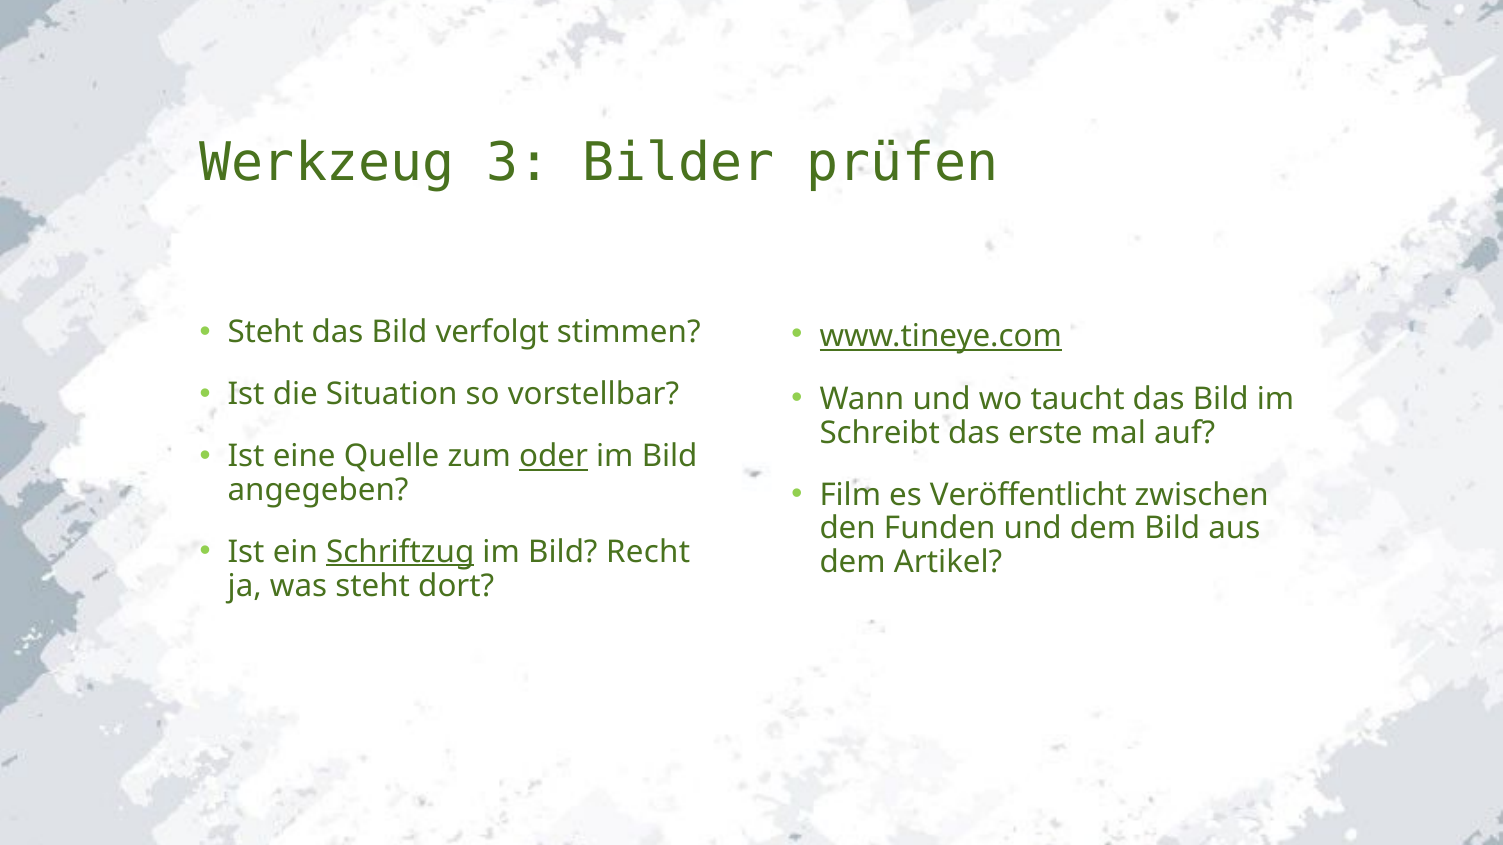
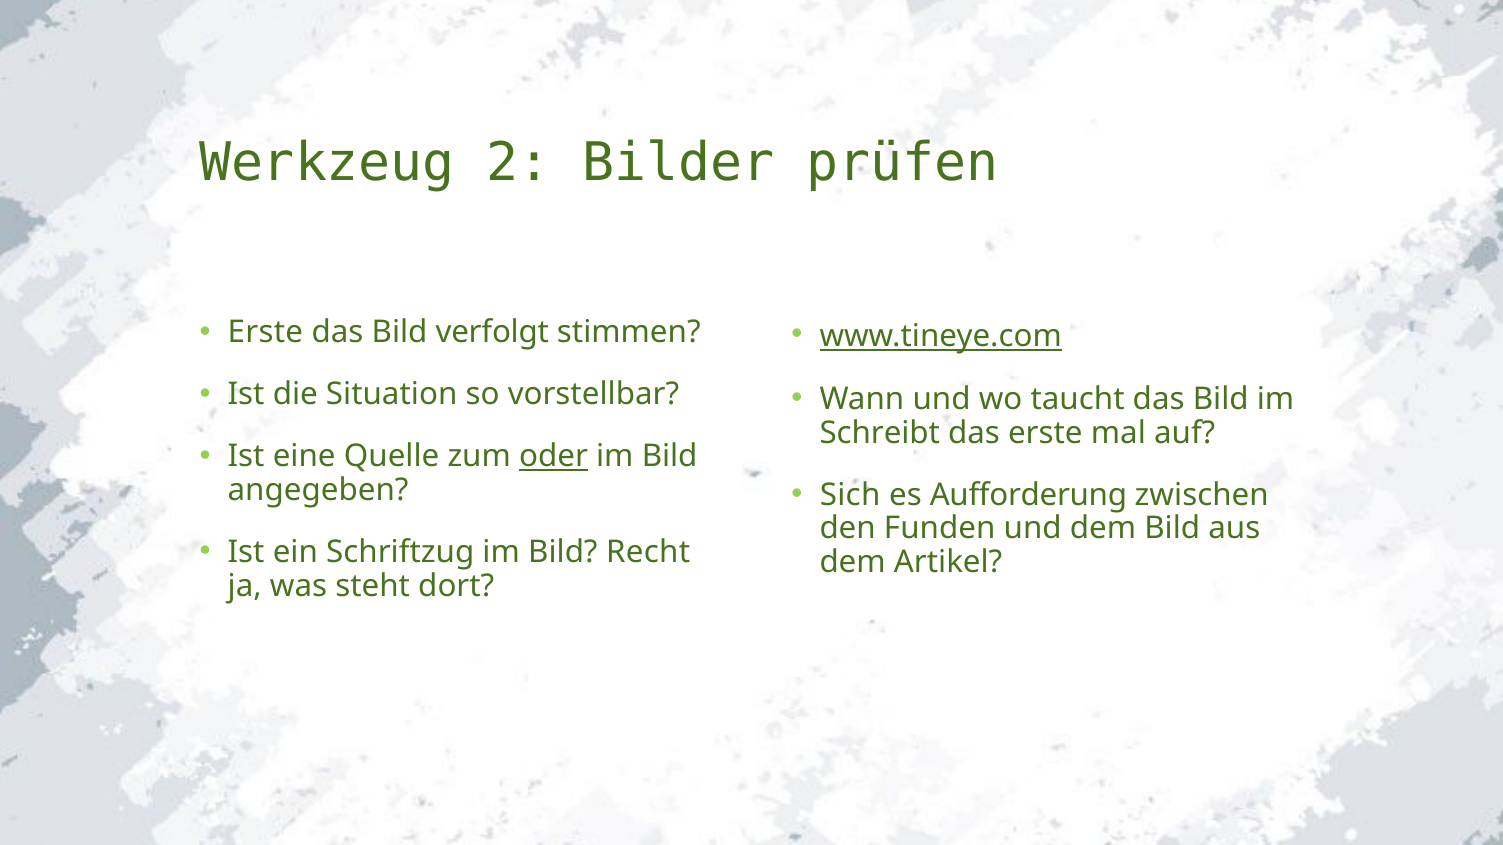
3: 3 -> 2
Steht at (266, 332): Steht -> Erste
Film: Film -> Sich
Veröffentlicht: Veröffentlicht -> Aufforderung
Schriftzug underline: present -> none
